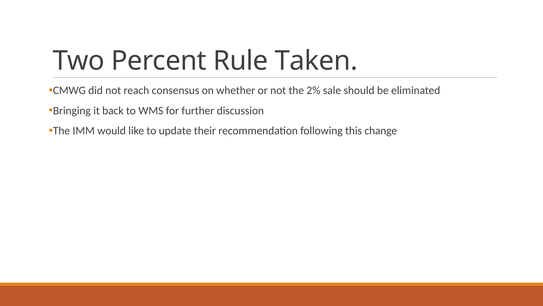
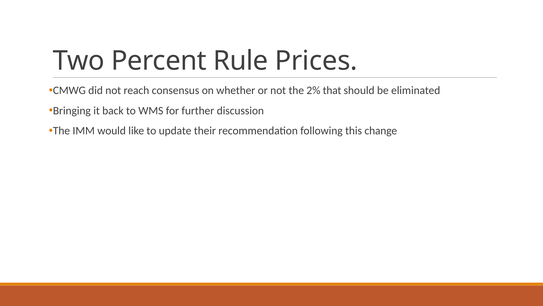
Taken: Taken -> Prices
sale: sale -> that
